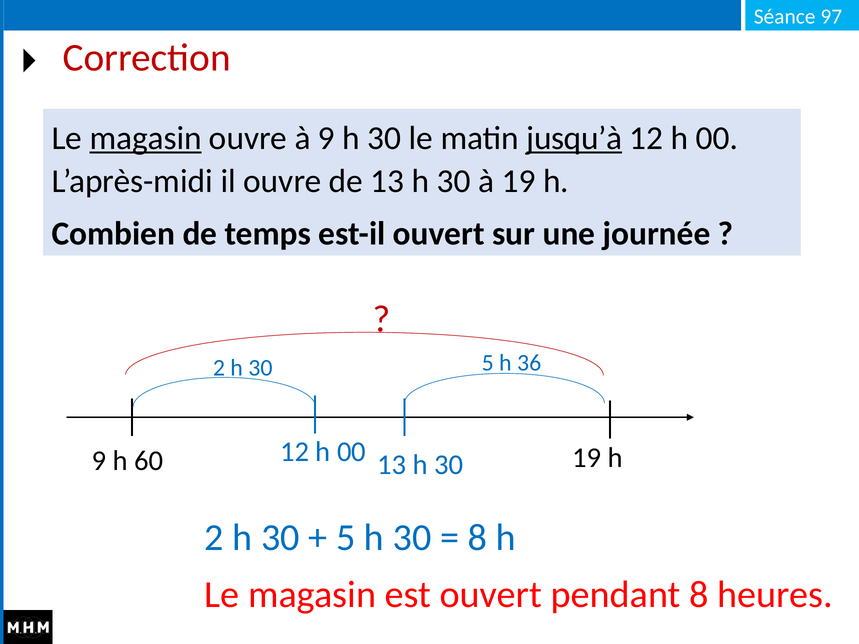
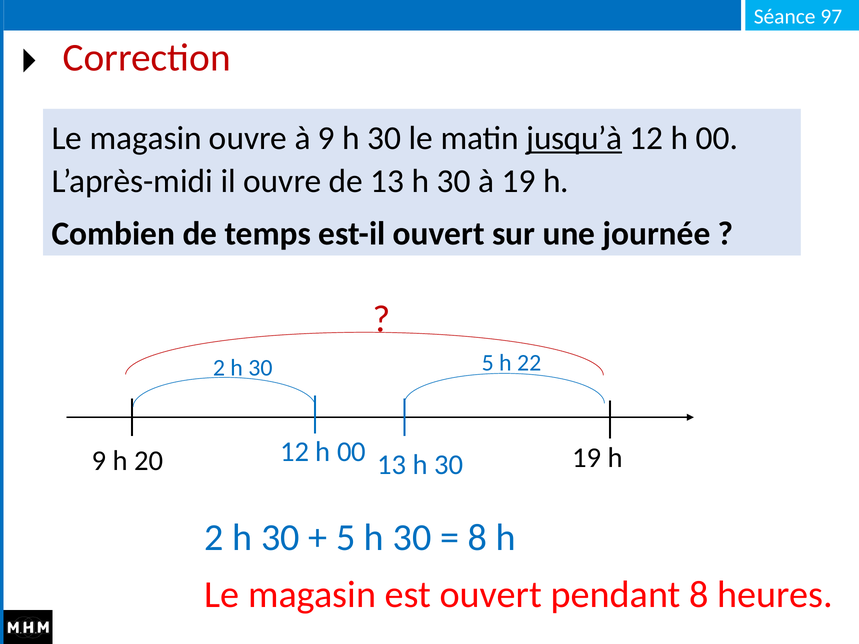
magasin at (146, 138) underline: present -> none
36: 36 -> 22
60: 60 -> 20
